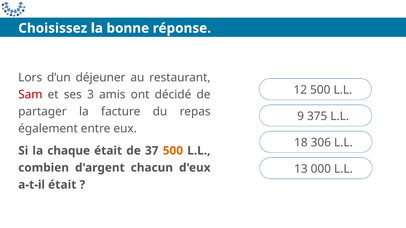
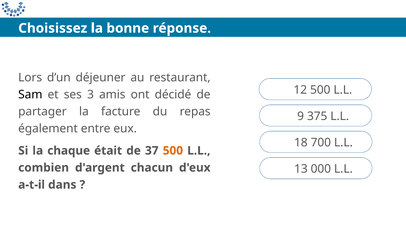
Sam colour: red -> black
306: 306 -> 700
a-t-il était: était -> dans
